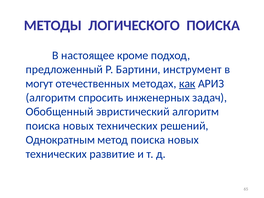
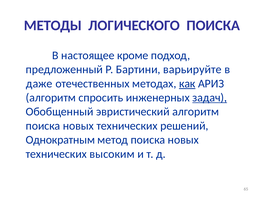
инструмент: инструмент -> варьируйте
могут: могут -> даже
задач underline: none -> present
развитие: развитие -> высоким
